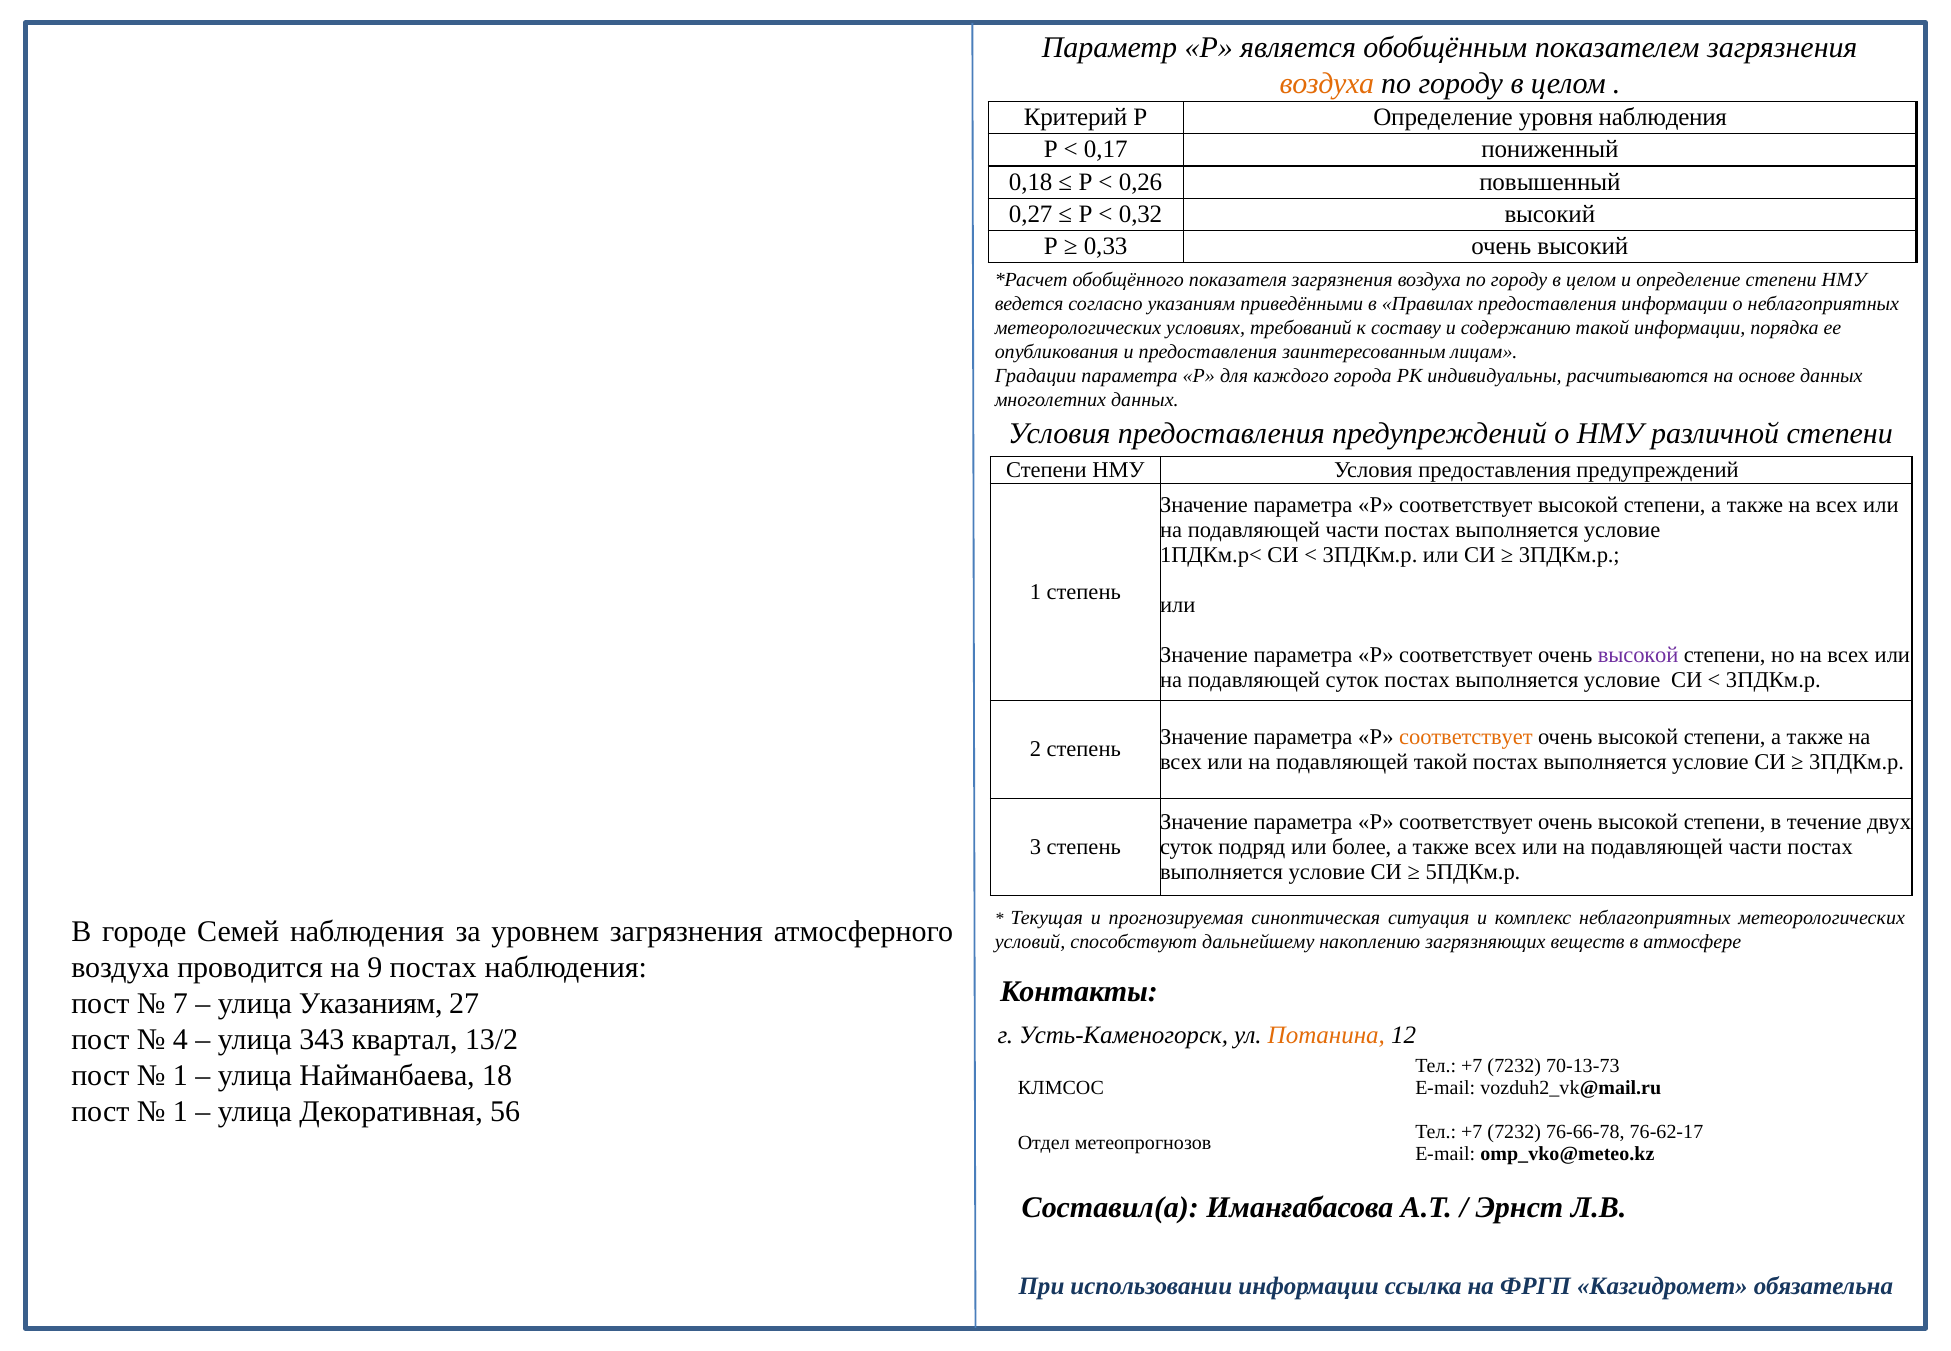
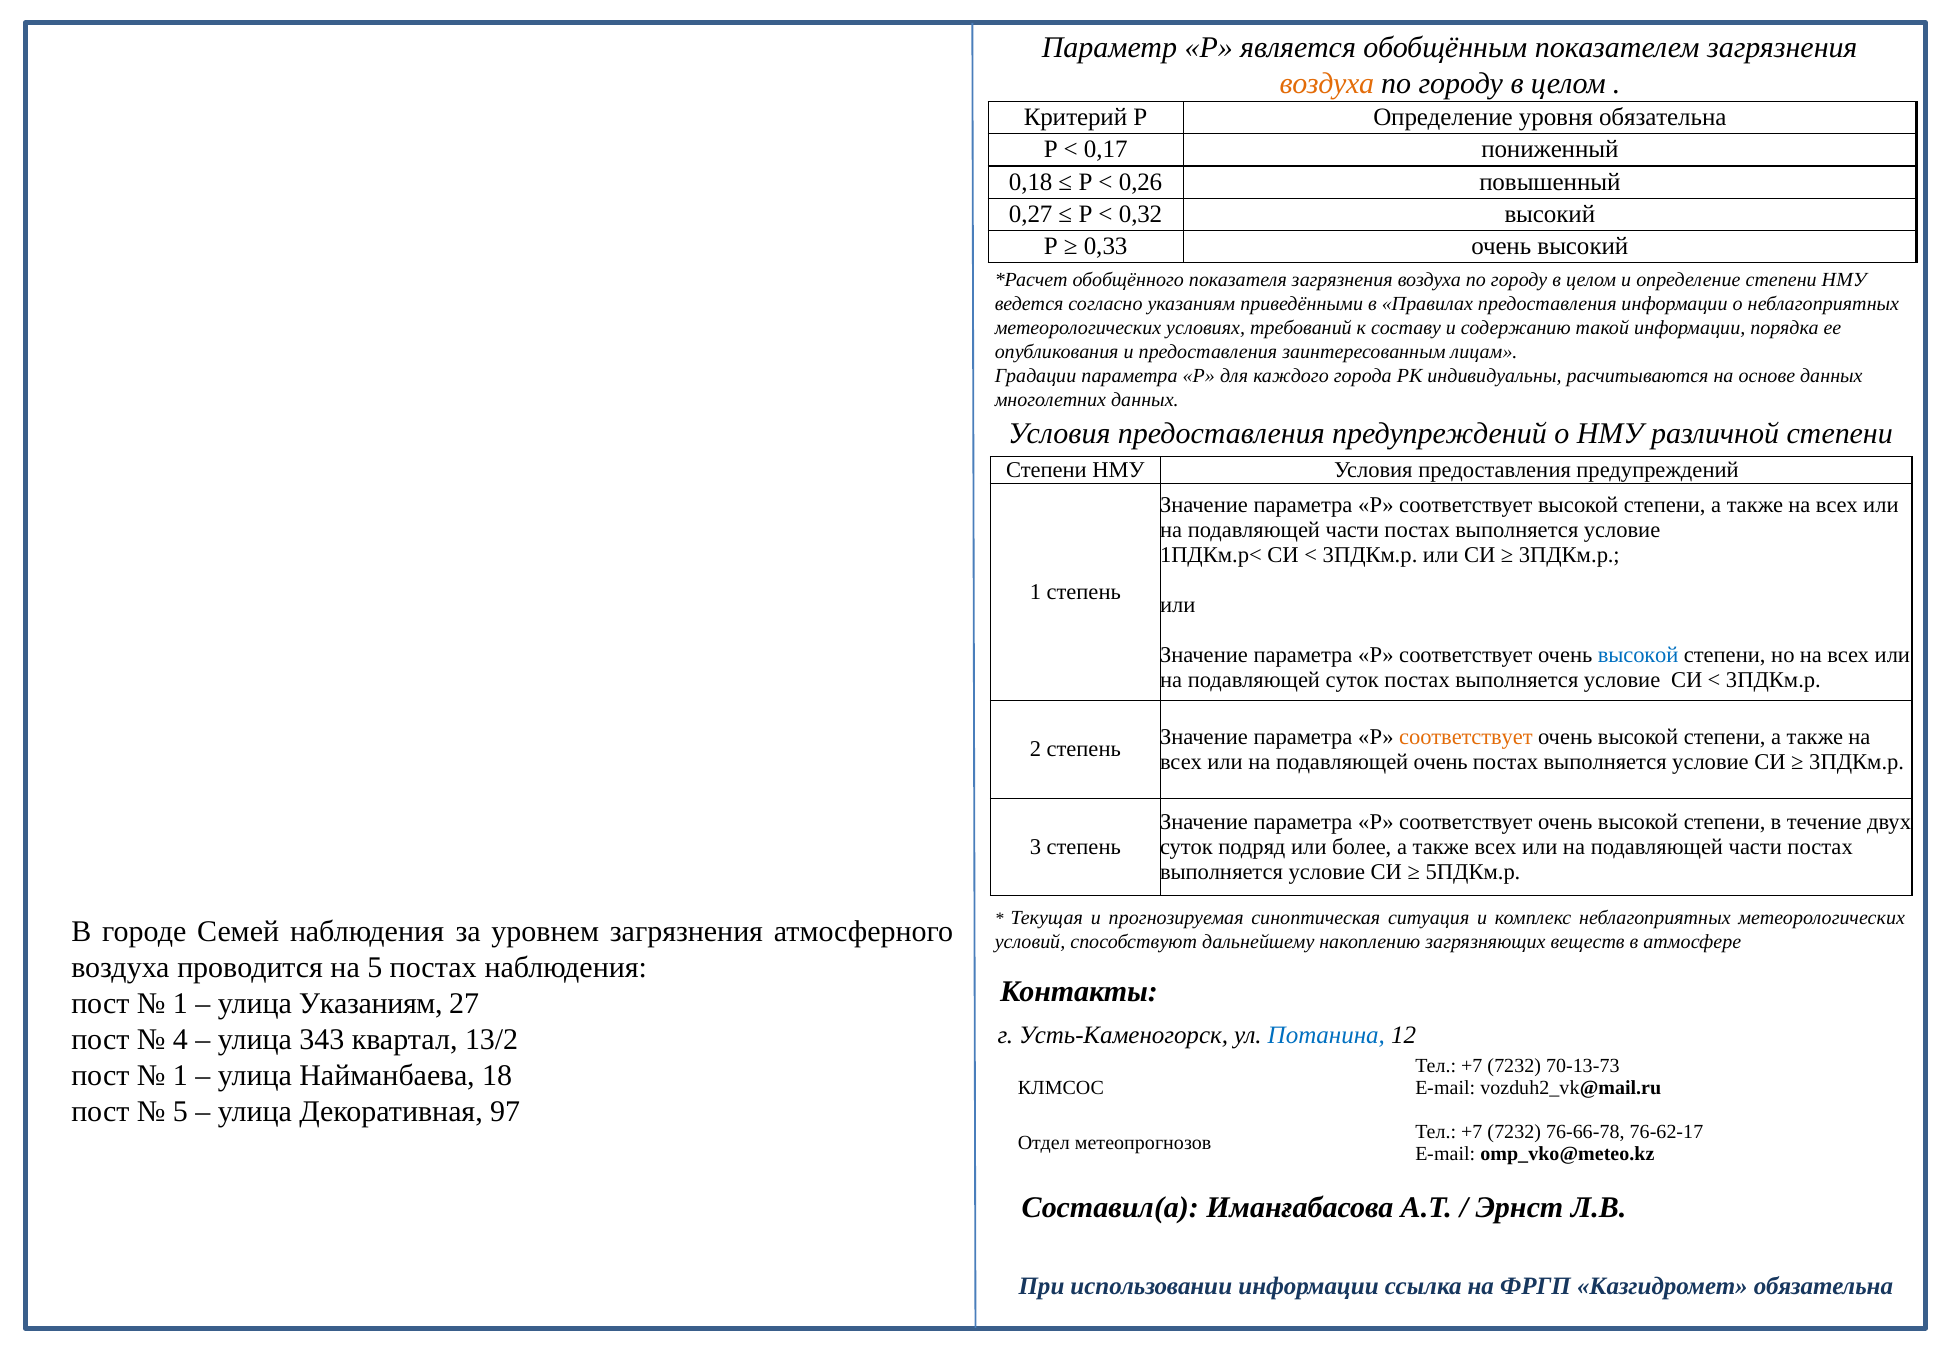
уровня наблюдения: наблюдения -> обязательна
высокой at (1638, 655) colour: purple -> blue
подавляющей такой: такой -> очень
на 9: 9 -> 5
7 at (180, 1003): 7 -> 1
Потанина colour: orange -> blue
1 at (180, 1112): 1 -> 5
56: 56 -> 97
